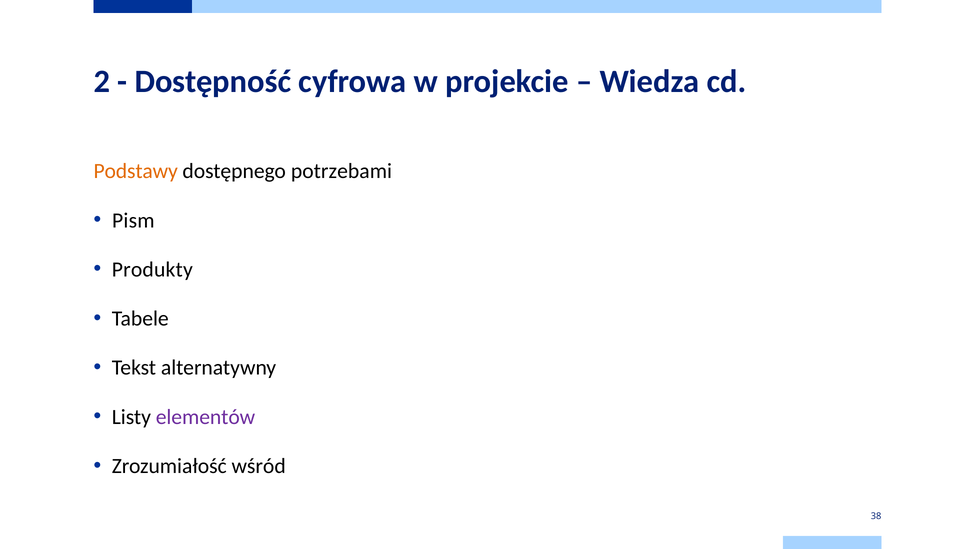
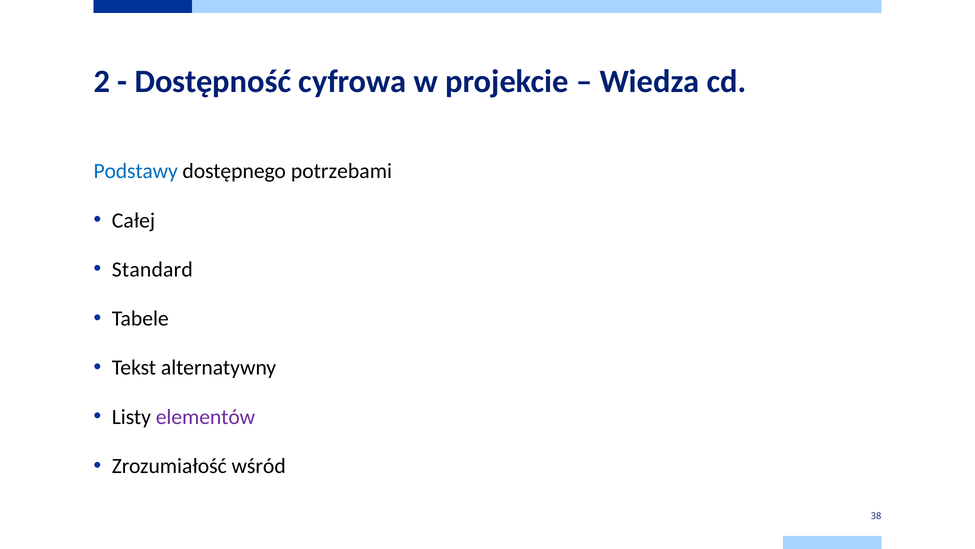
Podstawy colour: orange -> blue
Pism: Pism -> Całej
Produkty: Produkty -> Standard
